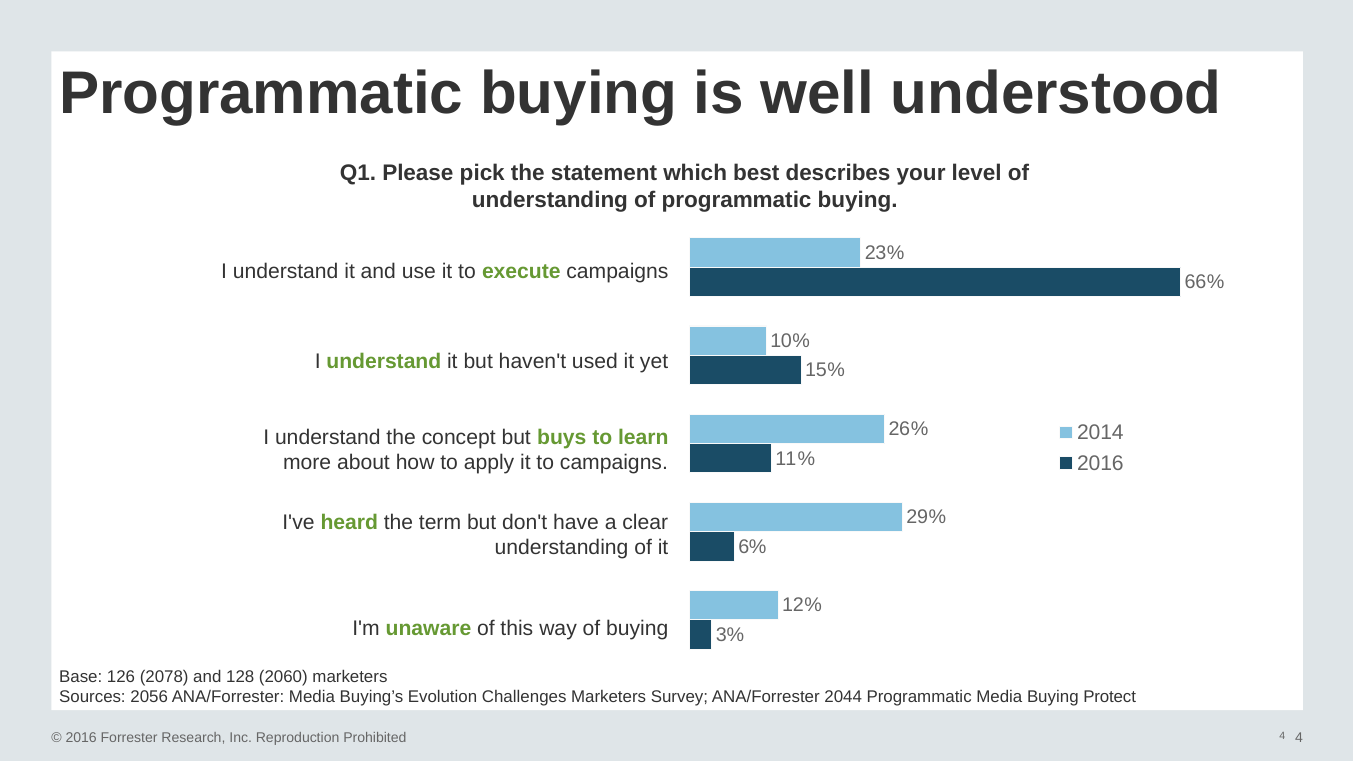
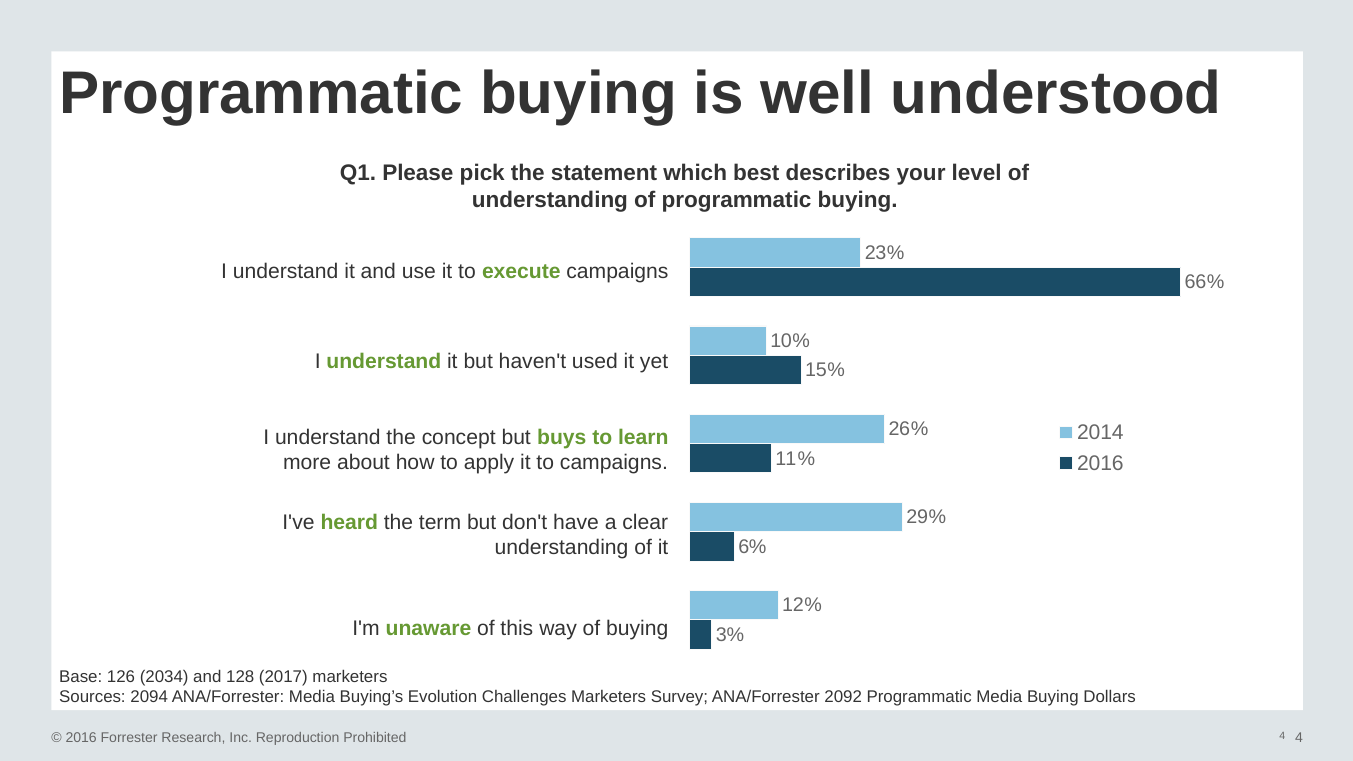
2078: 2078 -> 2034
2060: 2060 -> 2017
2056: 2056 -> 2094
2044: 2044 -> 2092
Protect: Protect -> Dollars
